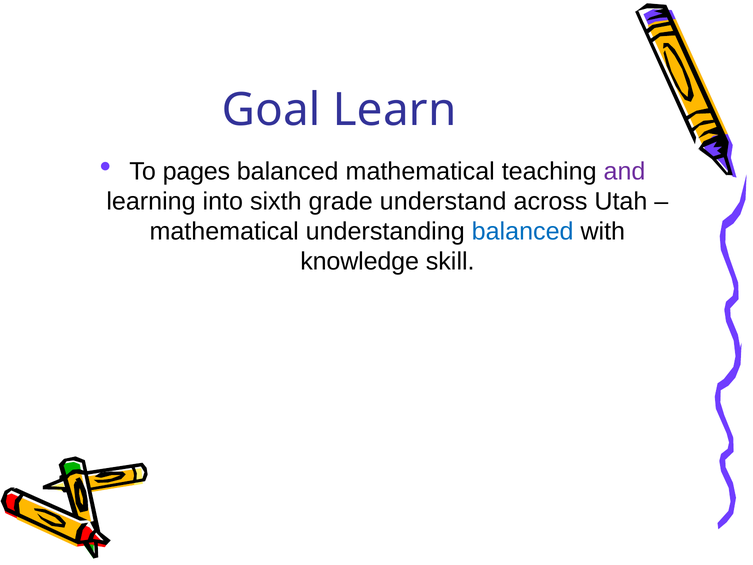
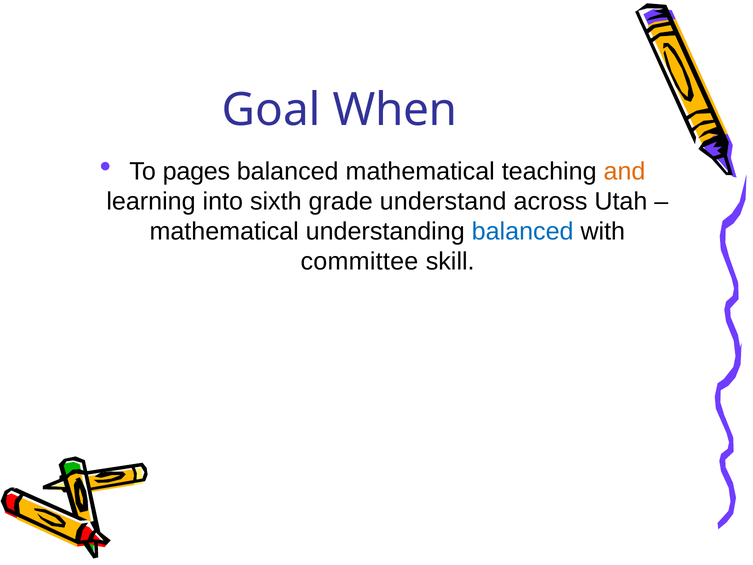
Learn: Learn -> When
and colour: purple -> orange
knowledge: knowledge -> committee
